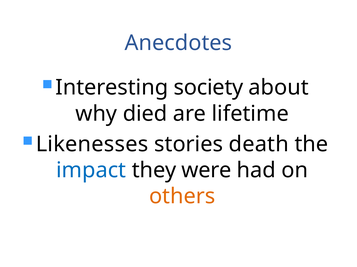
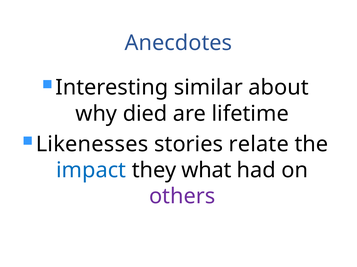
society: society -> similar
death: death -> relate
were: were -> what
others colour: orange -> purple
